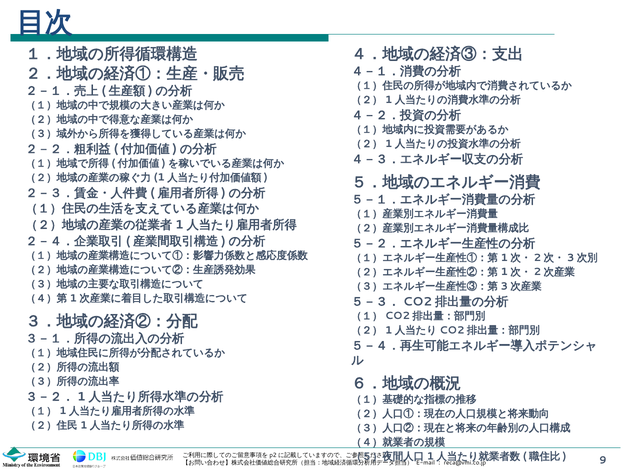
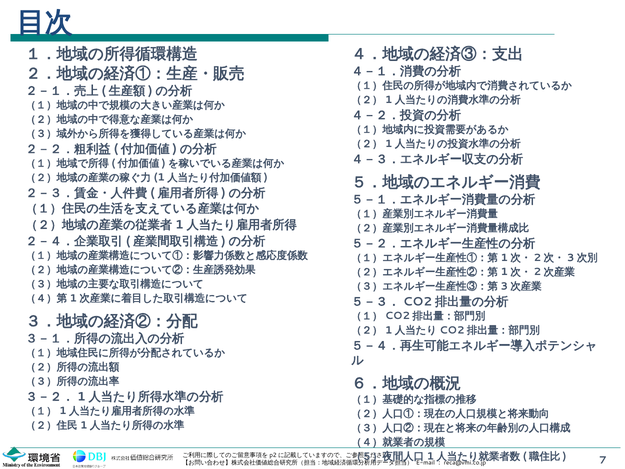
9: 9 -> 7
